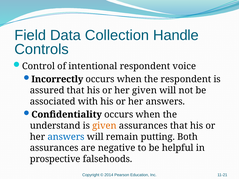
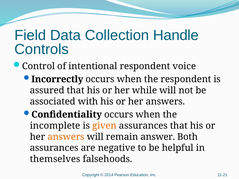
her given: given -> while
understand: understand -> incomplete
answers at (66, 137) colour: blue -> orange
putting: putting -> answer
prospective: prospective -> themselves
